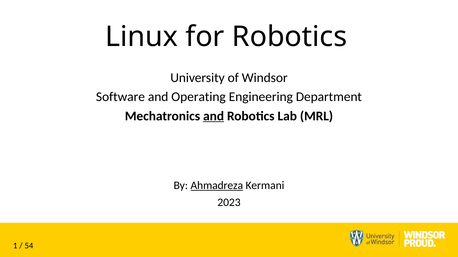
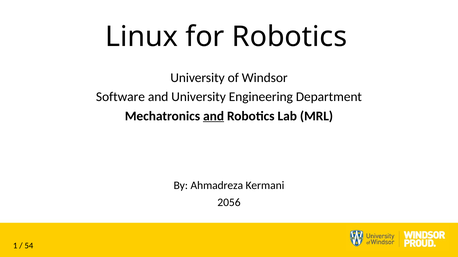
and Operating: Operating -> University
Ahmadreza underline: present -> none
2023: 2023 -> 2056
